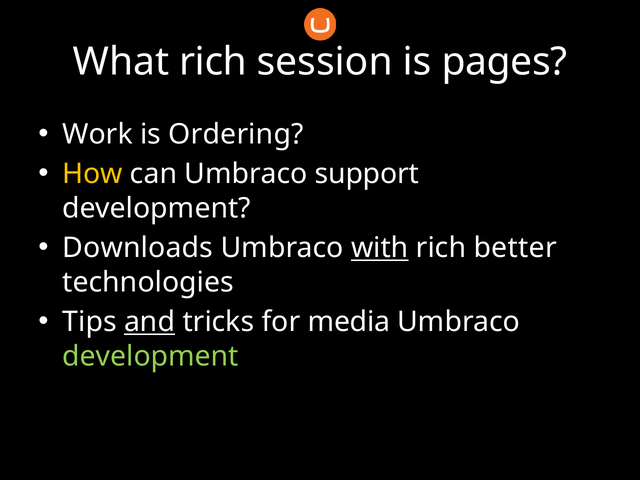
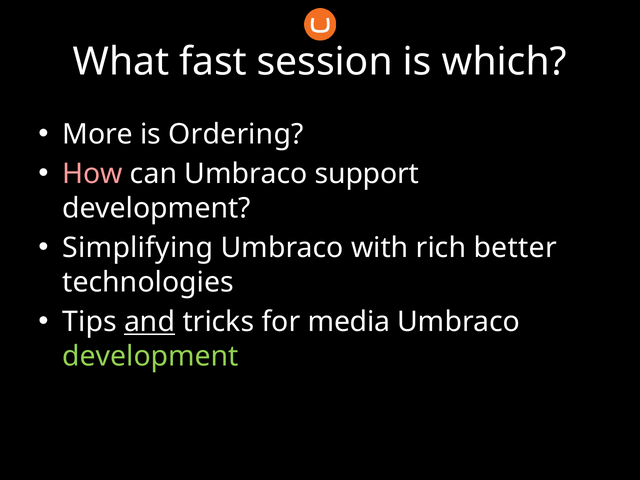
What rich: rich -> fast
pages: pages -> which
Work: Work -> More
How colour: yellow -> pink
Downloads: Downloads -> Simplifying
with underline: present -> none
